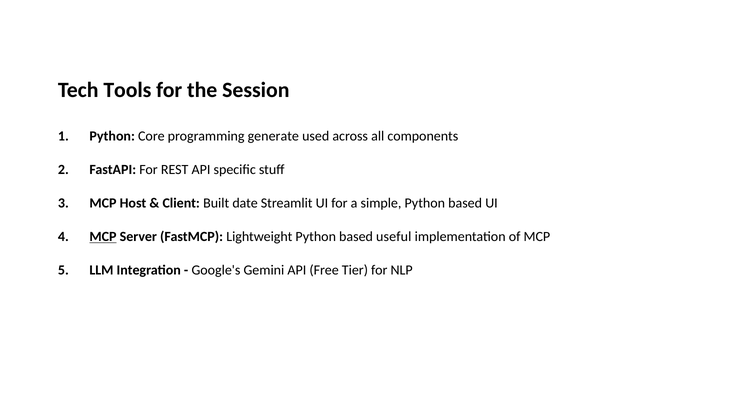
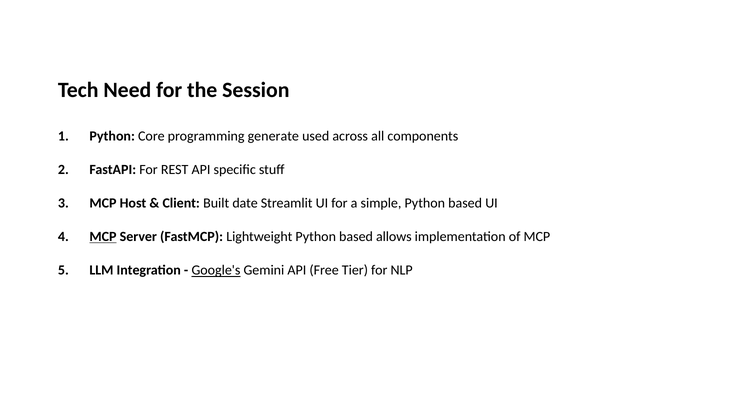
Tools: Tools -> Need
useful: useful -> allows
Google's underline: none -> present
